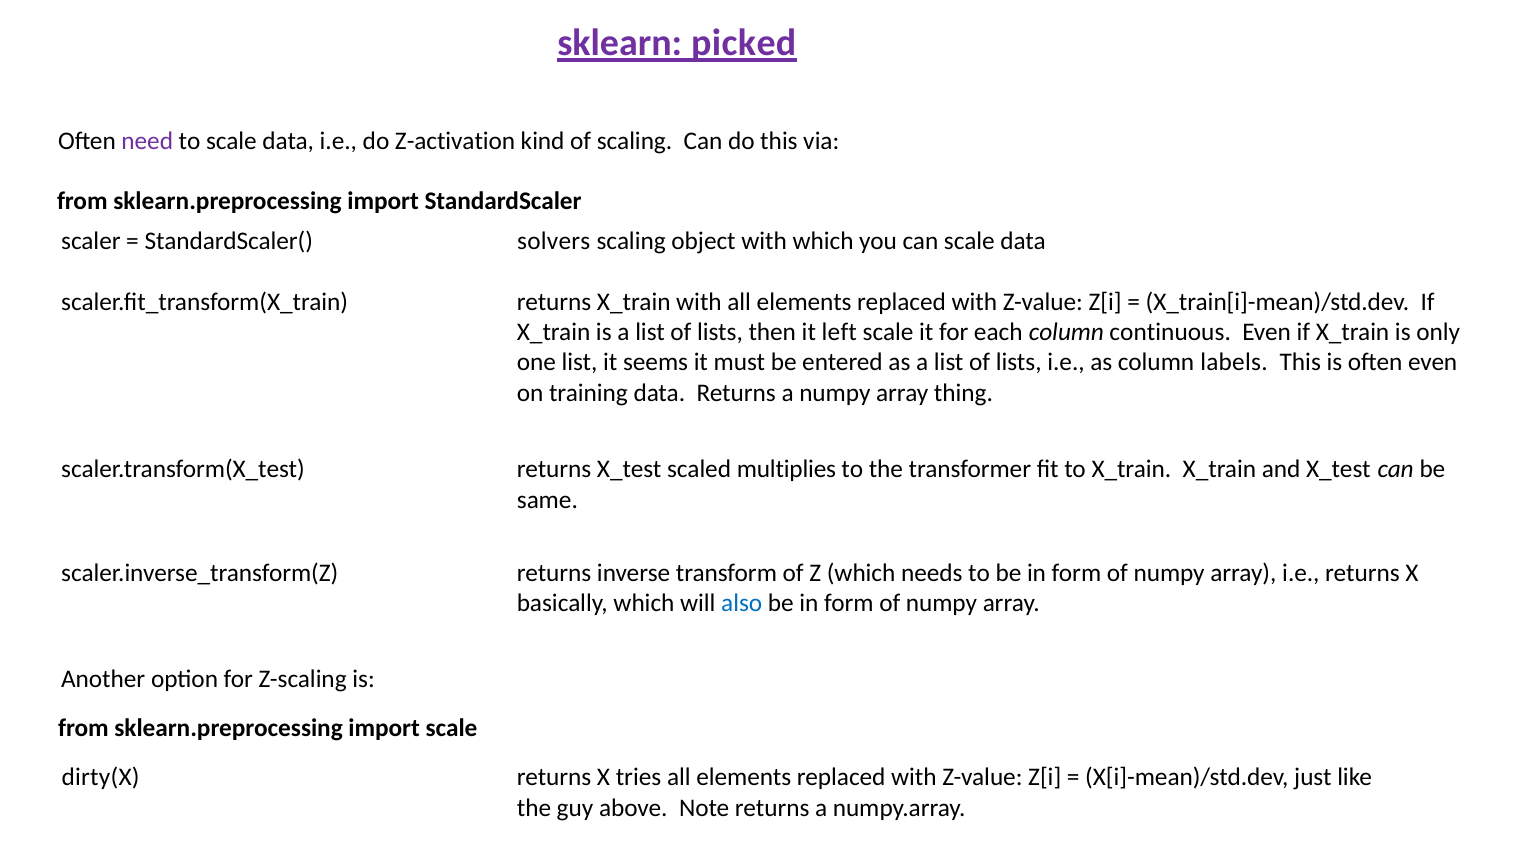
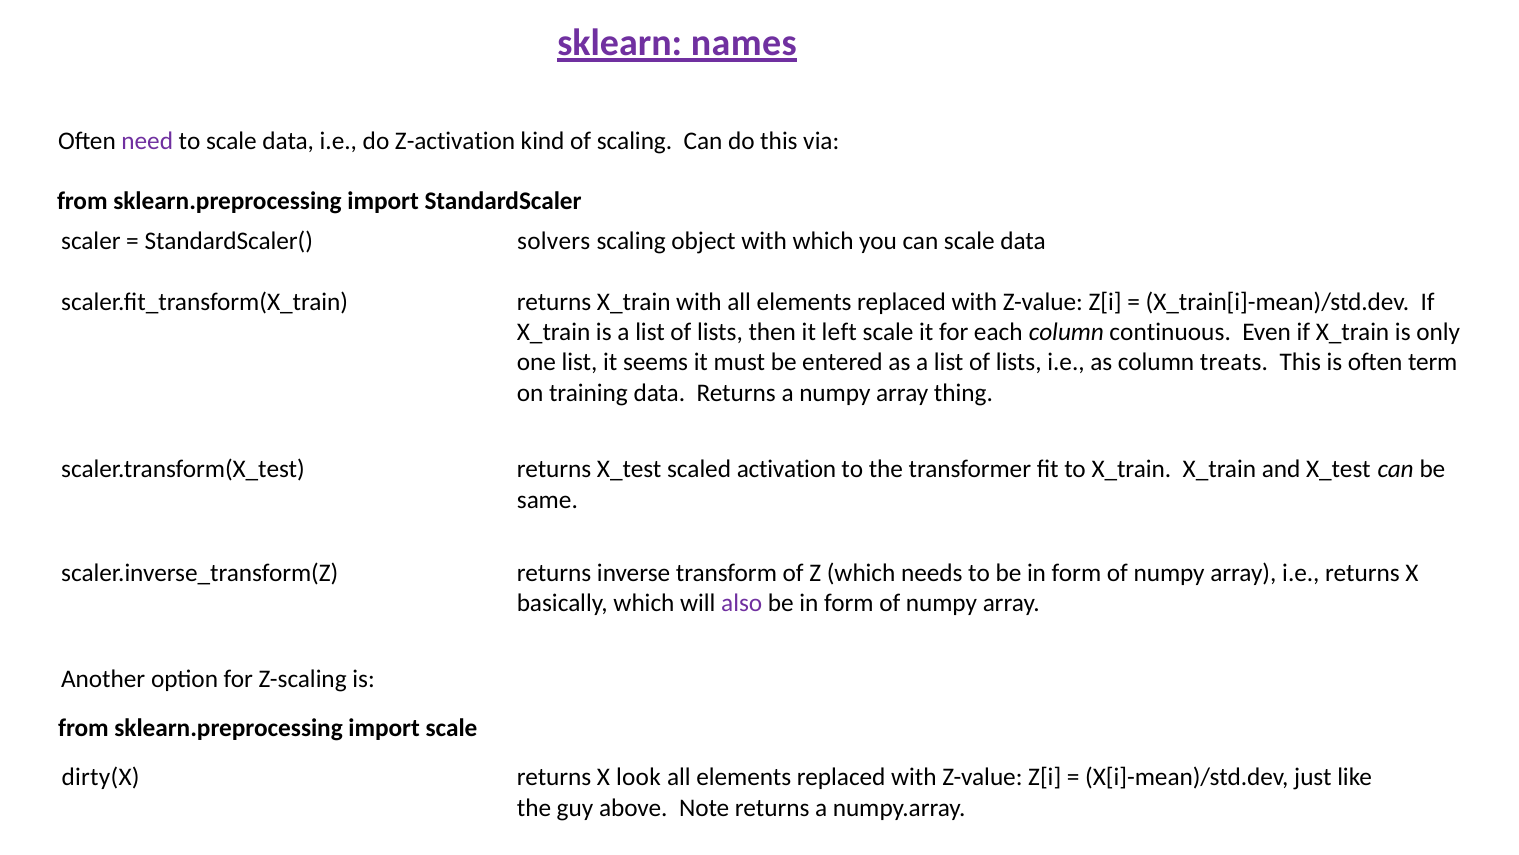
picked: picked -> names
labels: labels -> treats
often even: even -> term
multiplies: multiplies -> activation
also colour: blue -> purple
tries: tries -> look
